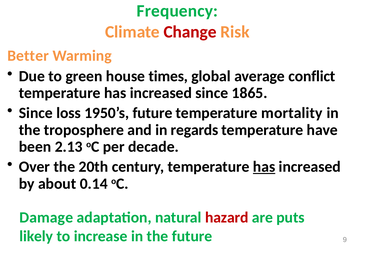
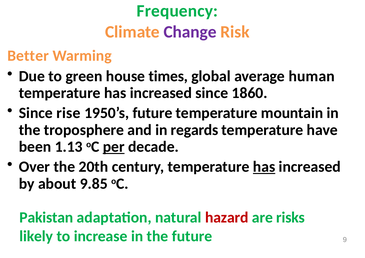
Change colour: red -> purple
conflict: conflict -> human
1865: 1865 -> 1860
loss: loss -> rise
mortality: mortality -> mountain
2.13: 2.13 -> 1.13
per underline: none -> present
0.14: 0.14 -> 9.85
Damage: Damage -> Pakistan
puts: puts -> risks
